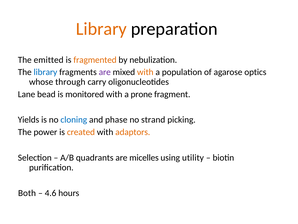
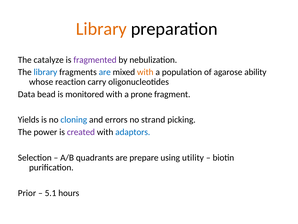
emitted: emitted -> catalyze
fragmented colour: orange -> purple
are at (105, 72) colour: purple -> blue
optics: optics -> ability
through: through -> reaction
Lane: Lane -> Data
phase: phase -> errors
created colour: orange -> purple
adaptors colour: orange -> blue
micelles: micelles -> prepare
Both: Both -> Prior
4.6: 4.6 -> 5.1
